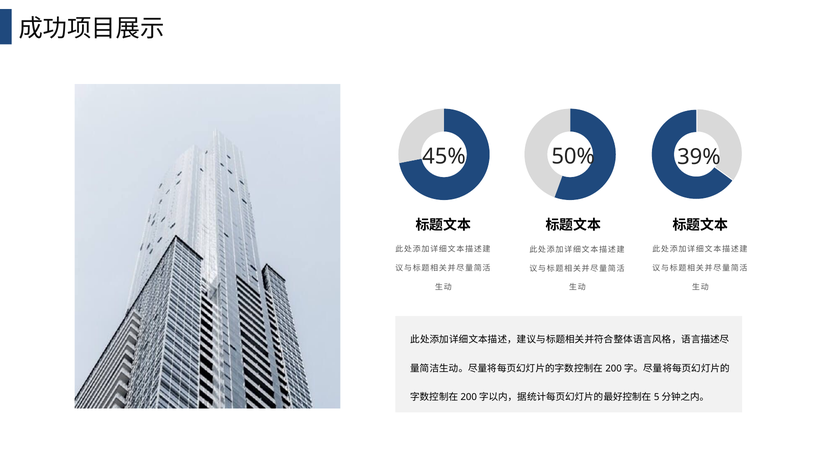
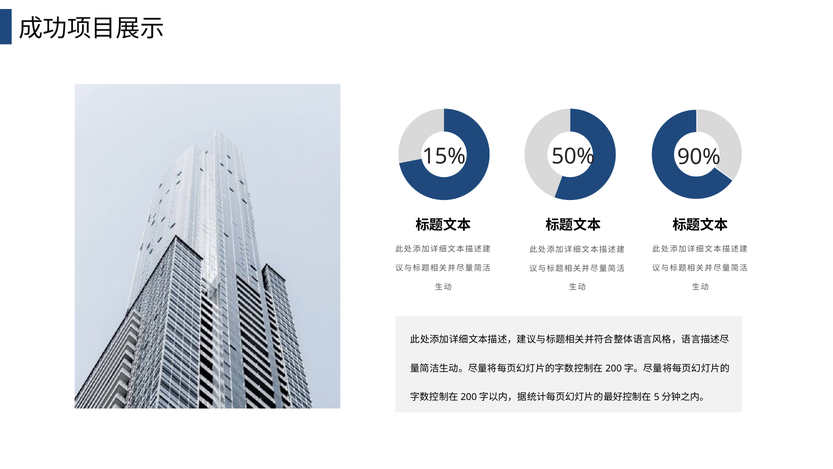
45%: 45% -> 15%
39%: 39% -> 90%
